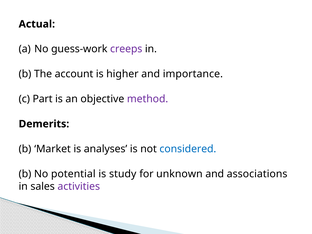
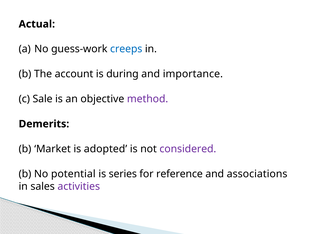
creeps colour: purple -> blue
higher: higher -> during
Part: Part -> Sale
analyses: analyses -> adopted
considered colour: blue -> purple
study: study -> series
unknown: unknown -> reference
